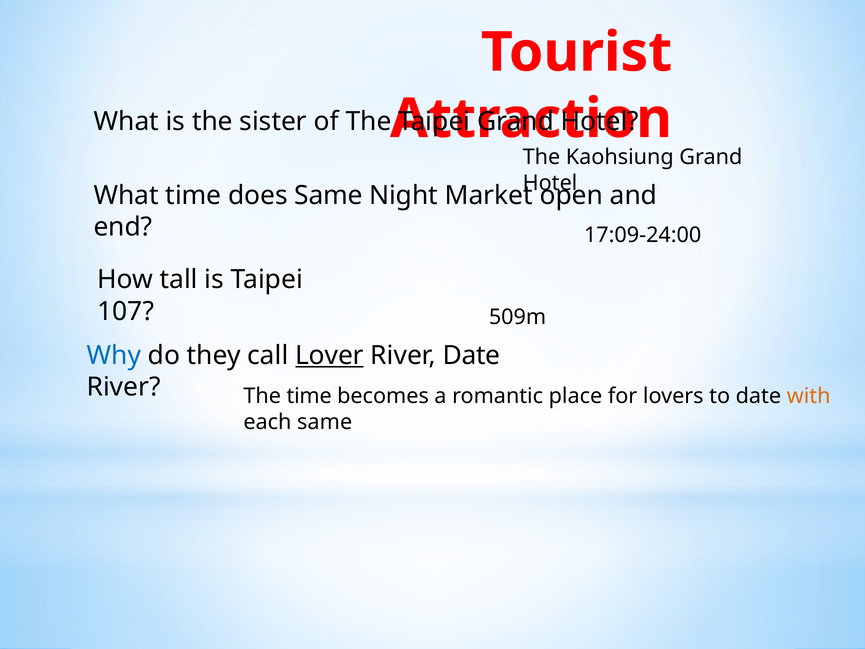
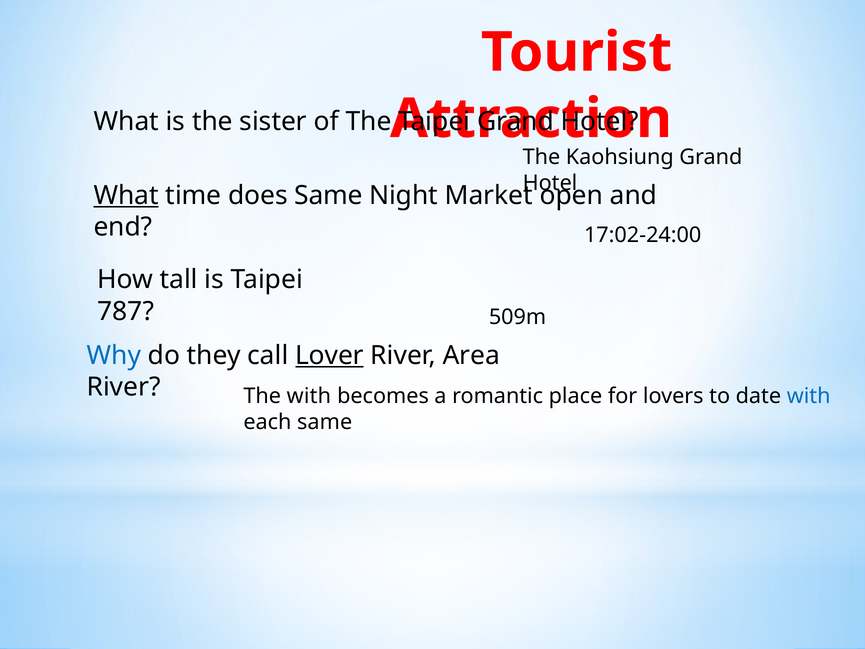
What at (126, 195) underline: none -> present
17:09-24:00: 17:09-24:00 -> 17:02-24:00
107: 107 -> 787
River Date: Date -> Area
The time: time -> with
with at (809, 396) colour: orange -> blue
